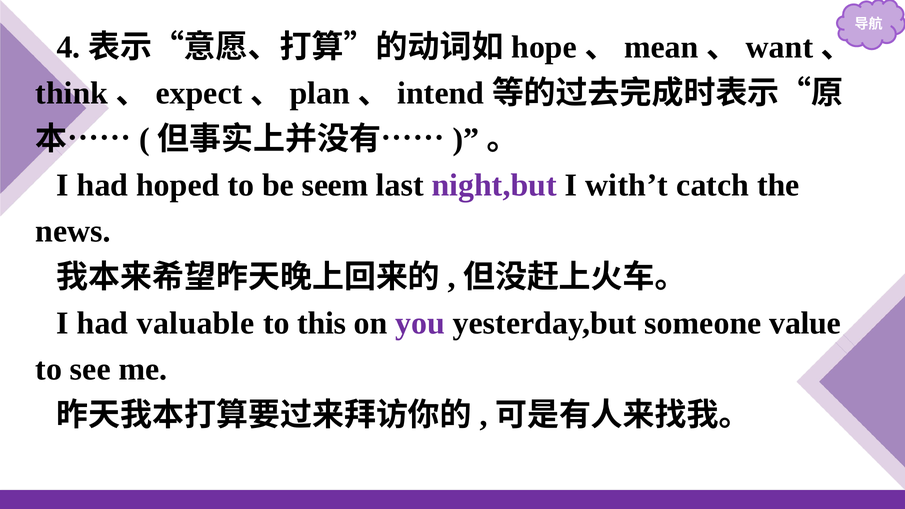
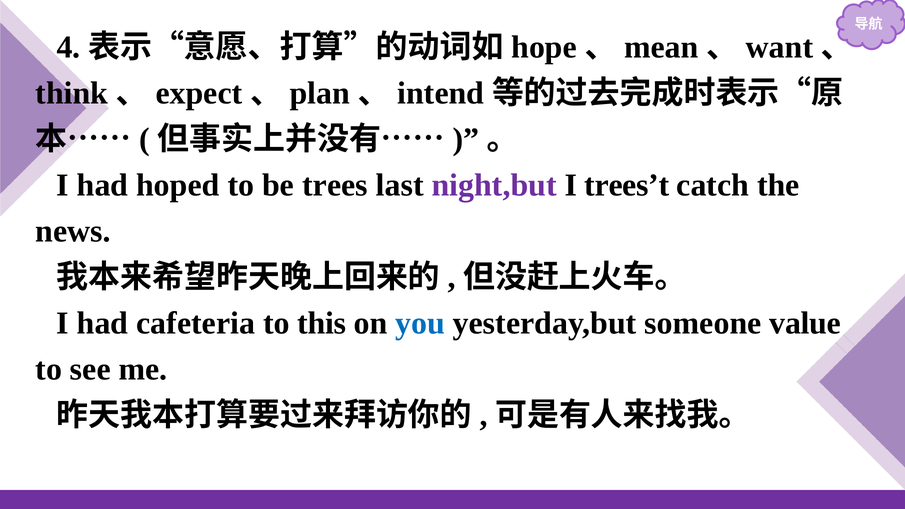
seem: seem -> trees
with’t: with’t -> trees’t
valuable: valuable -> cafeteria
you colour: purple -> blue
